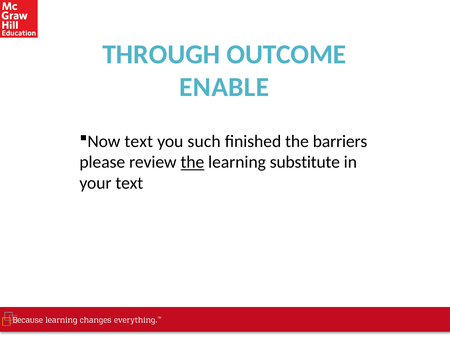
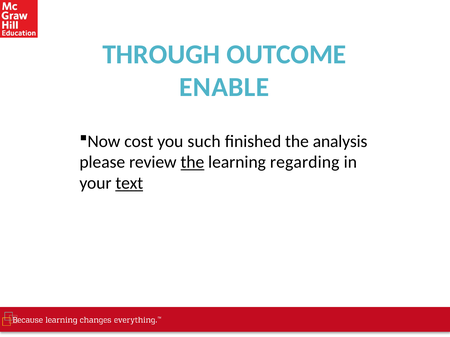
Now text: text -> cost
barriers: barriers -> analysis
substitute: substitute -> regarding
text at (129, 183) underline: none -> present
